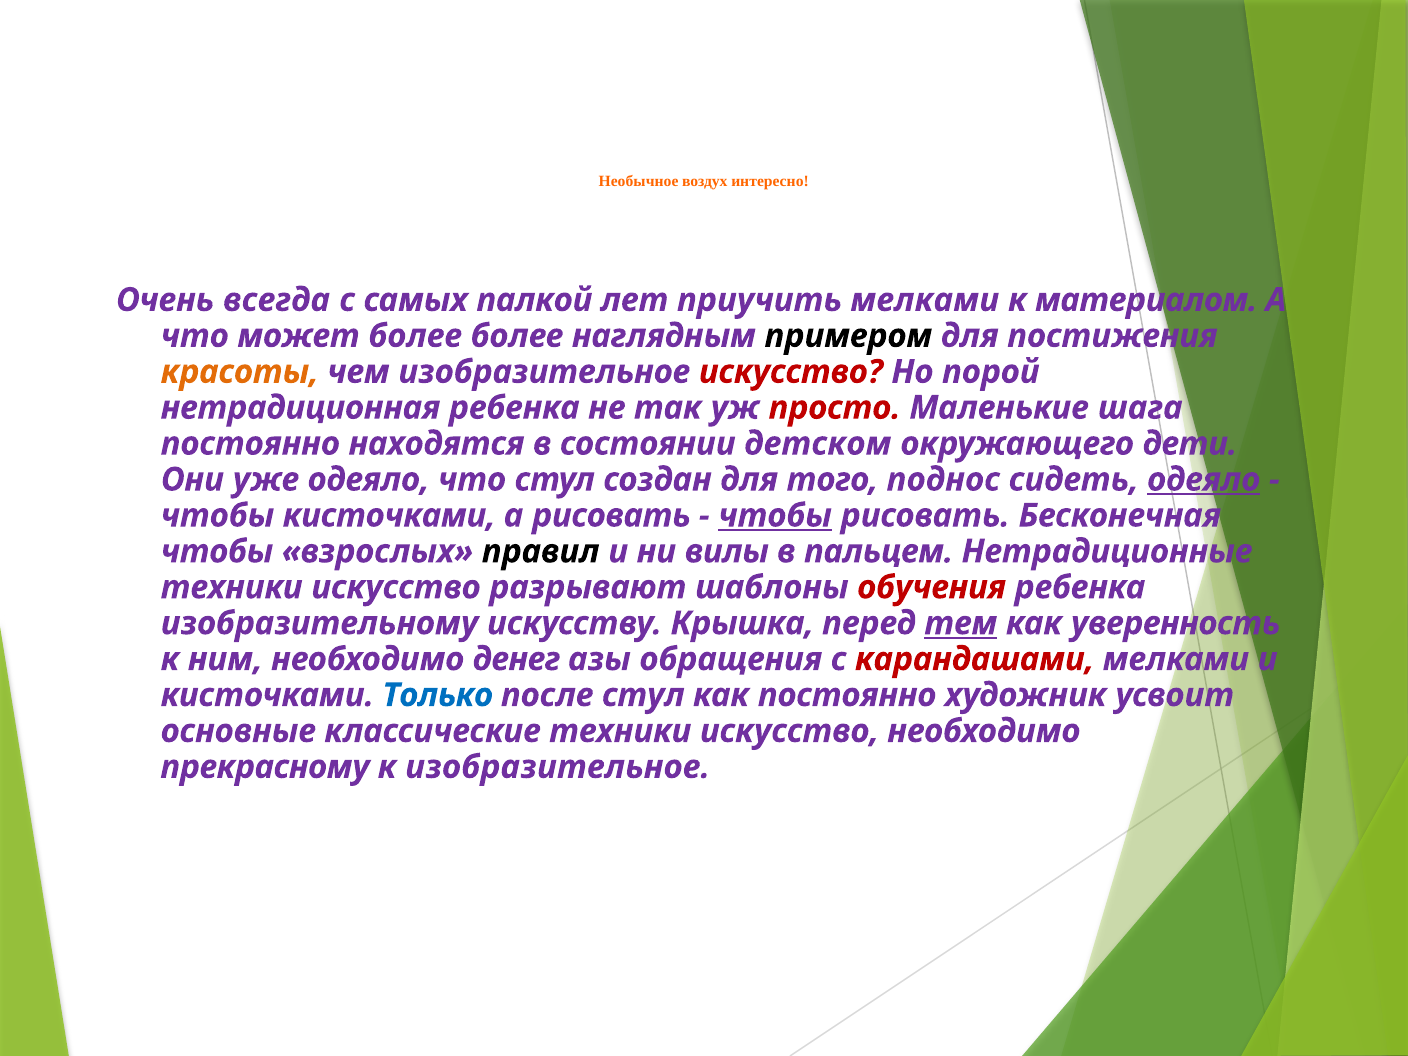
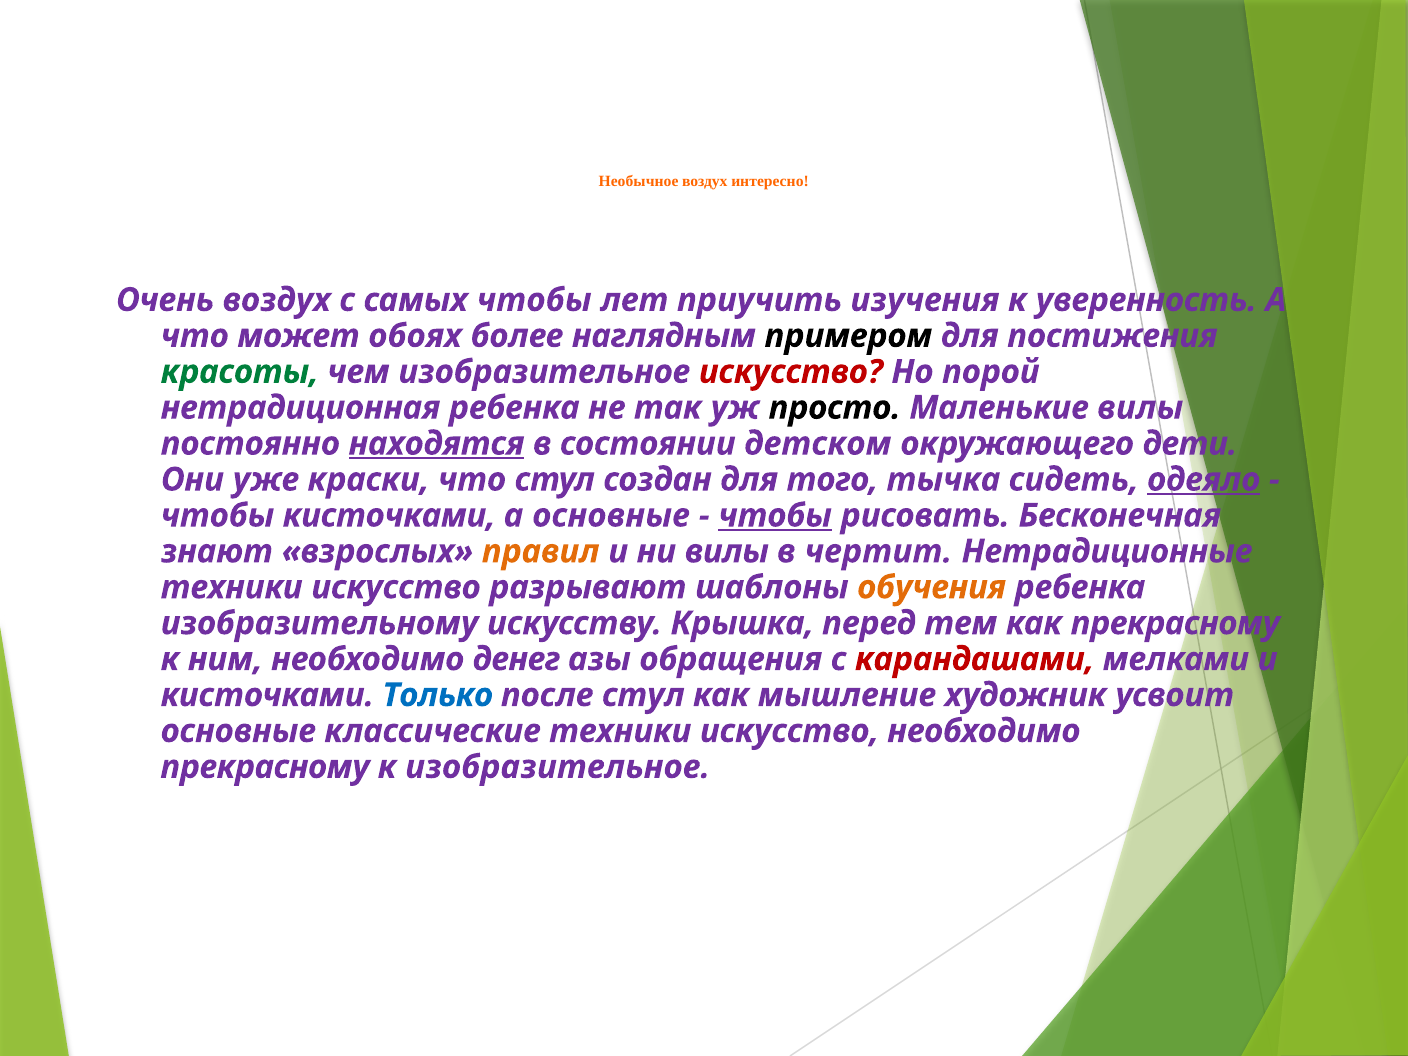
Очень всегда: всегда -> воздух
самых палкой: палкой -> чтобы
приучить мелками: мелками -> изучения
материалом: материалом -> уверенность
может более: более -> обоях
красоты colour: orange -> green
просто colour: red -> black
Маленькие шага: шага -> вилы
находятся underline: none -> present
уже одеяло: одеяло -> краски
поднос: поднос -> тычка
а рисовать: рисовать -> основные
чтобы at (217, 551): чтобы -> знают
правил colour: black -> orange
пальцем: пальцем -> чертит
обучения colour: red -> orange
тем underline: present -> none
как уверенность: уверенность -> прекрасному
как постоянно: постоянно -> мышление
